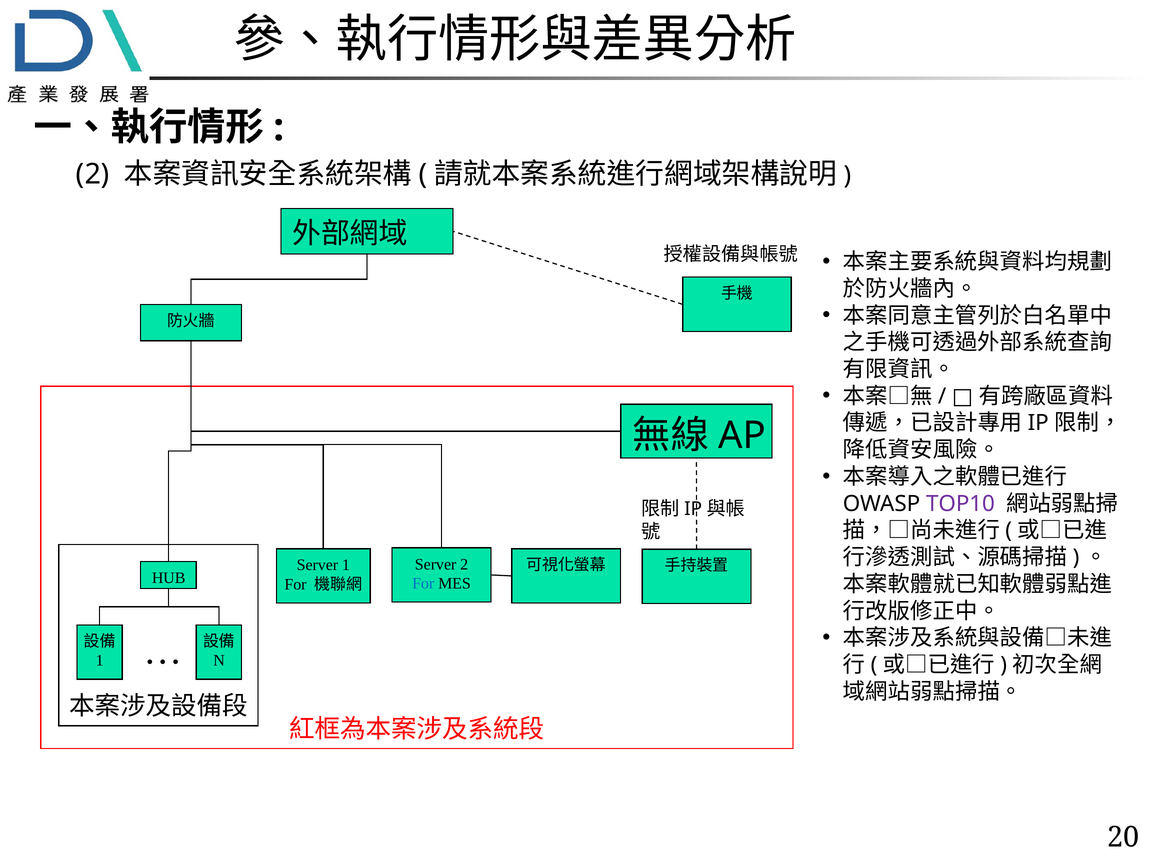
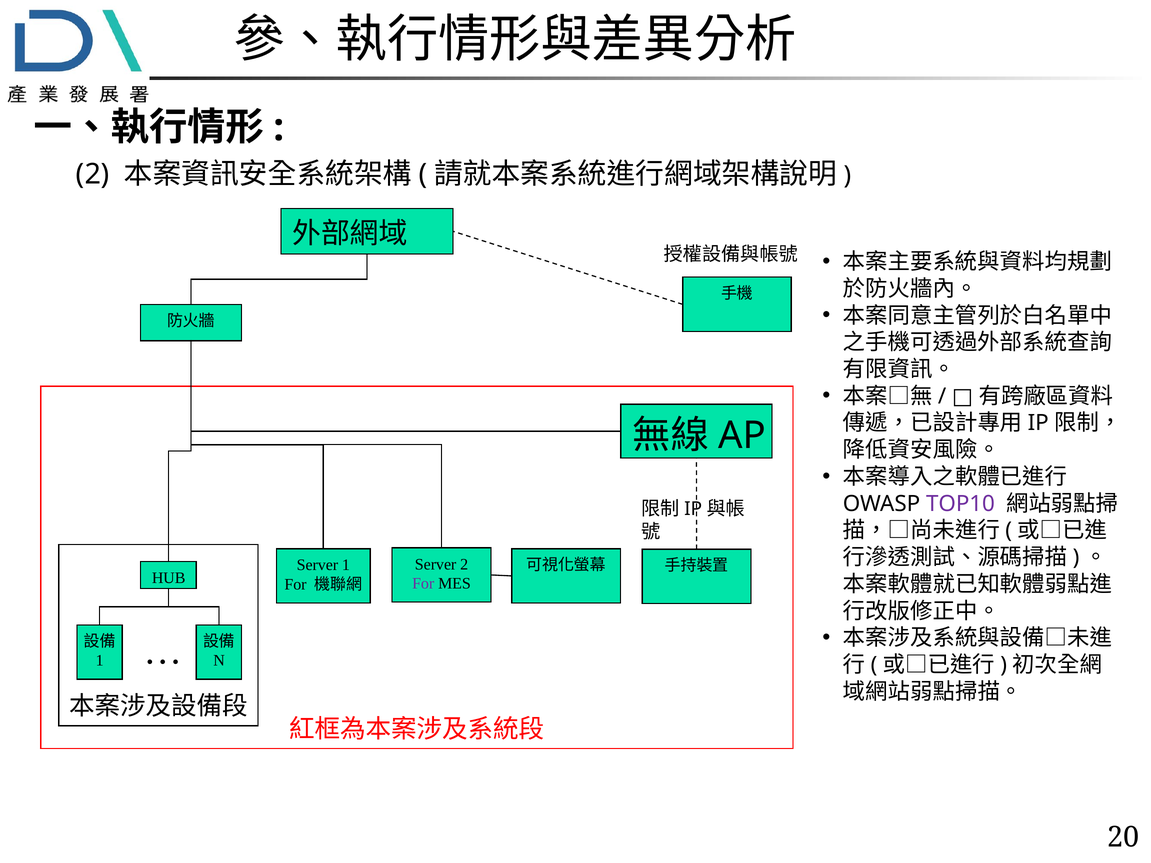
For at (423, 584) colour: blue -> purple
